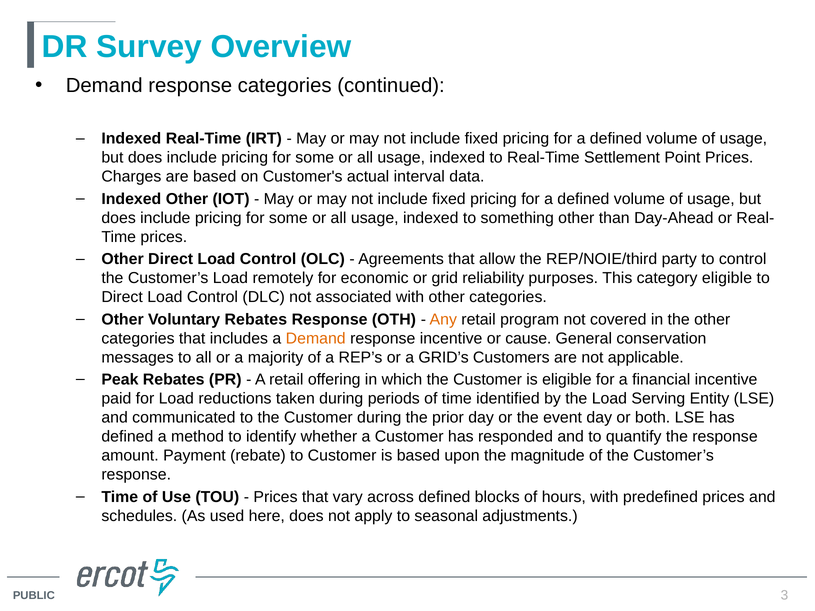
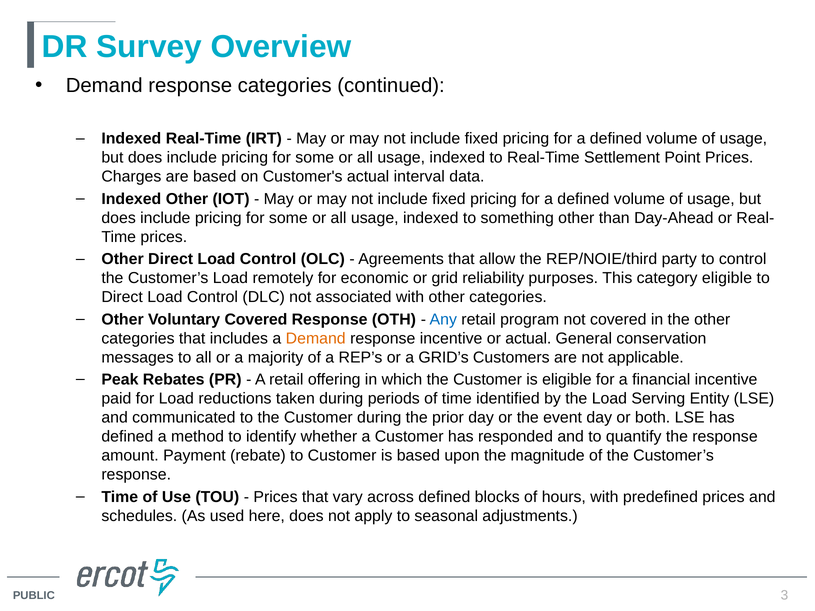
Voluntary Rebates: Rebates -> Covered
Any colour: orange -> blue
or cause: cause -> actual
